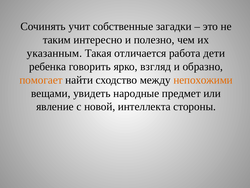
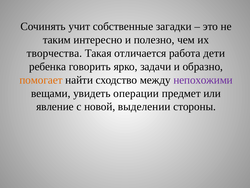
указанным: указанным -> творчества
взгляд: взгляд -> задачи
непохожими colour: orange -> purple
народные: народные -> операции
интеллекта: интеллекта -> выделении
